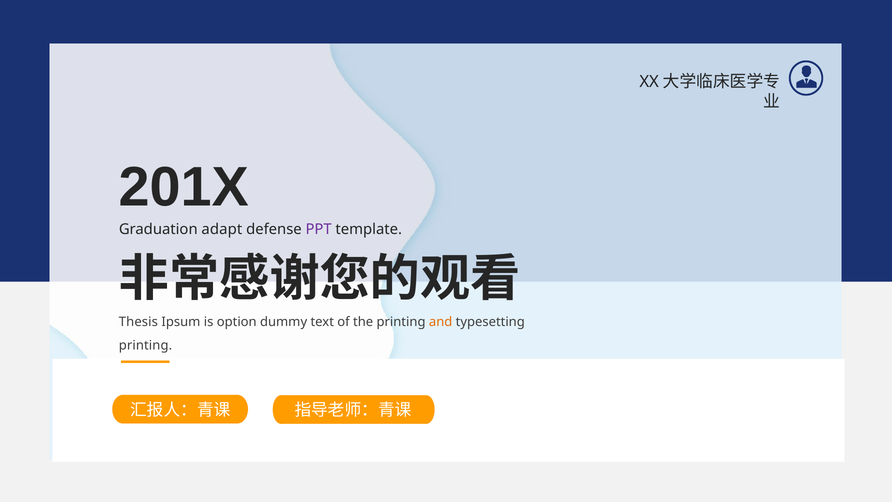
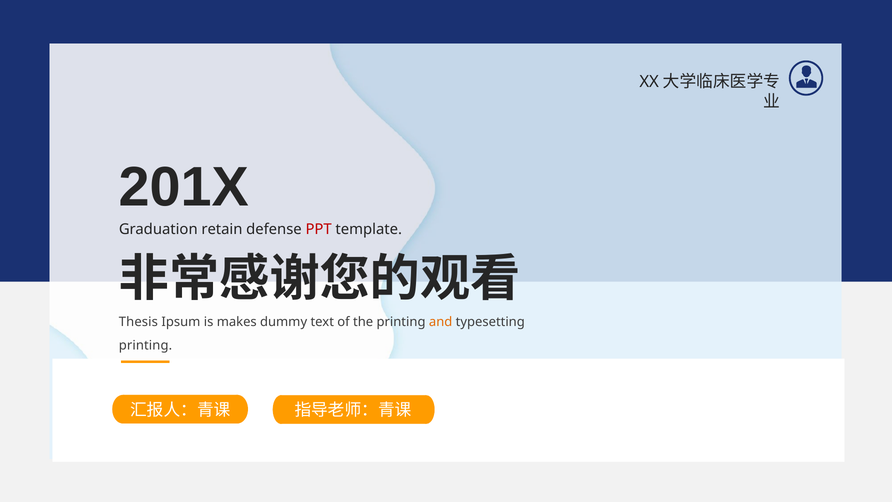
adapt: adapt -> retain
PPT colour: purple -> red
option: option -> makes
